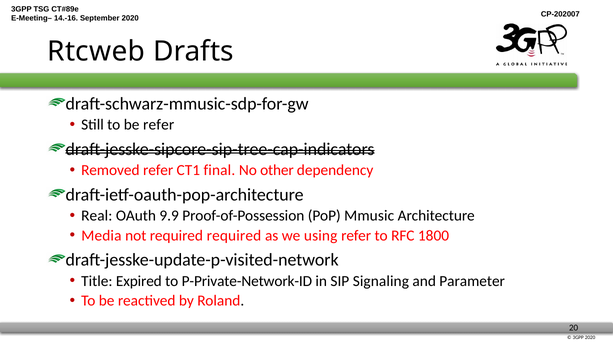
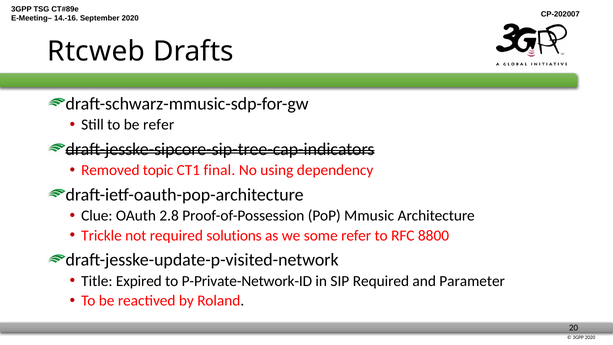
Removed refer: refer -> topic
other: other -> using
Real: Real -> Clue
9.9: 9.9 -> 2.8
Media: Media -> Trickle
required required: required -> solutions
using: using -> some
1800: 1800 -> 8800
SIP Signaling: Signaling -> Required
